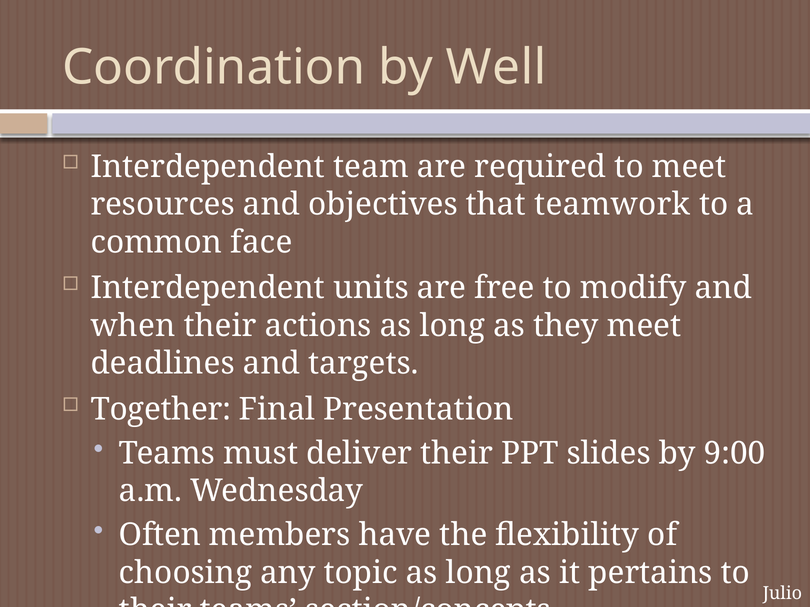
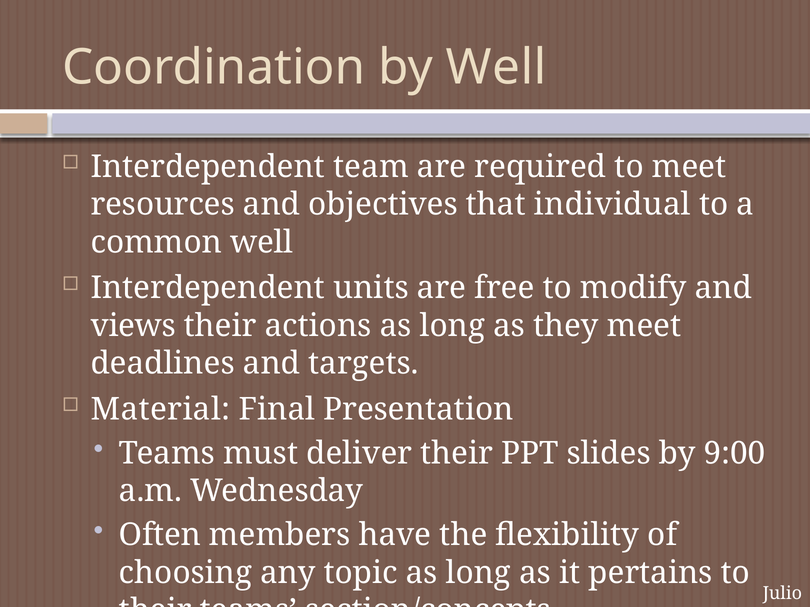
teamwork: teamwork -> individual
common face: face -> well
when: when -> views
Together: Together -> Material
